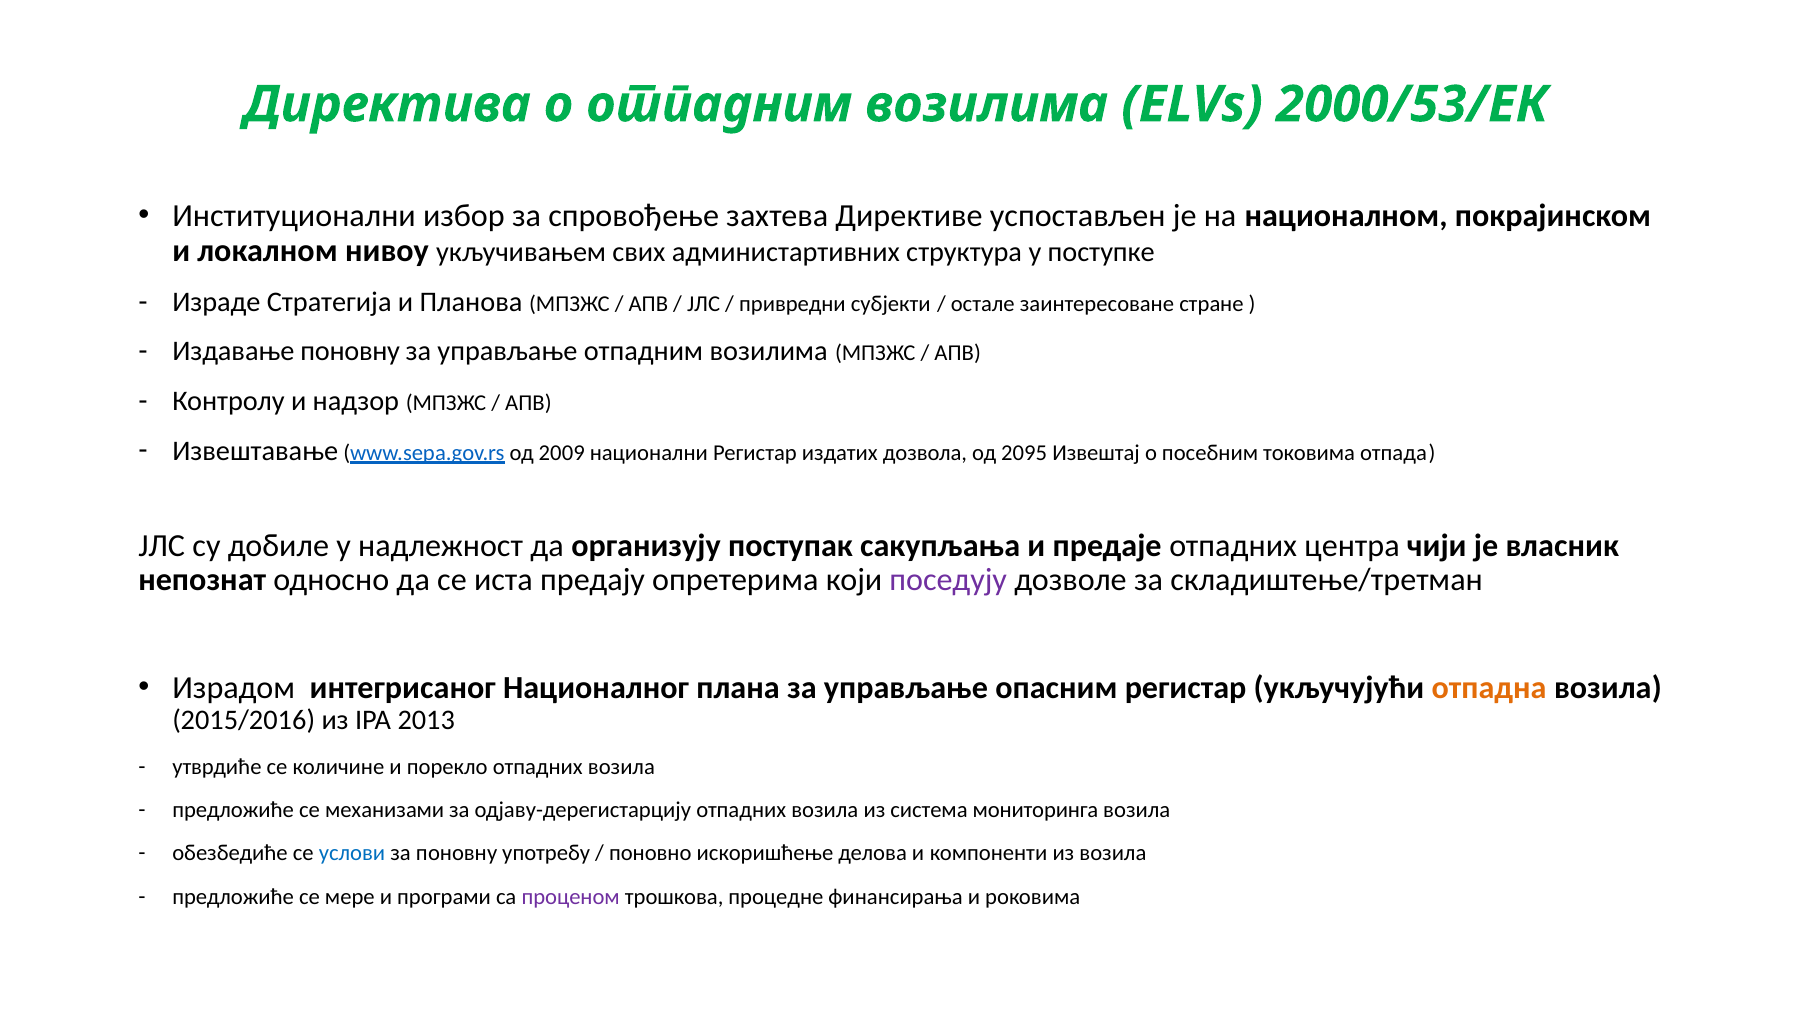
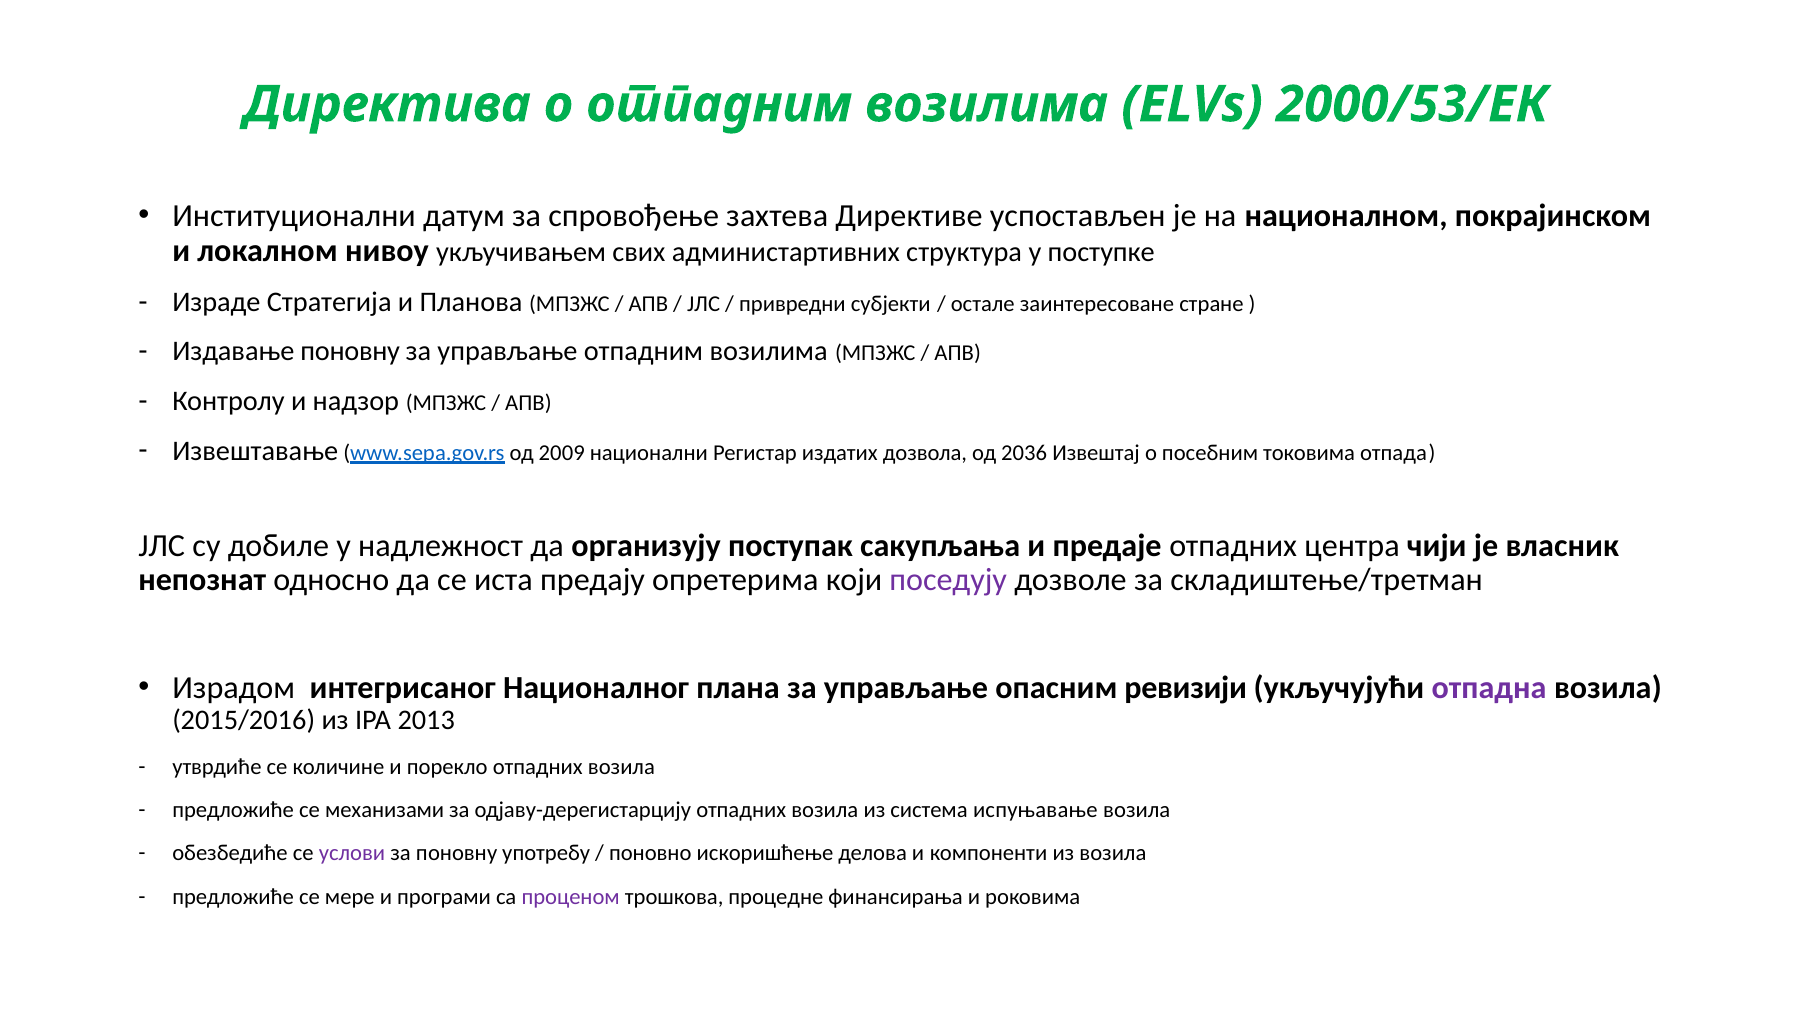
избор: избор -> датум
2095: 2095 -> 2036
опасним регистар: регистар -> ревизији
отпадна colour: orange -> purple
мониторинга: мониторинга -> испуњавање
услови colour: blue -> purple
